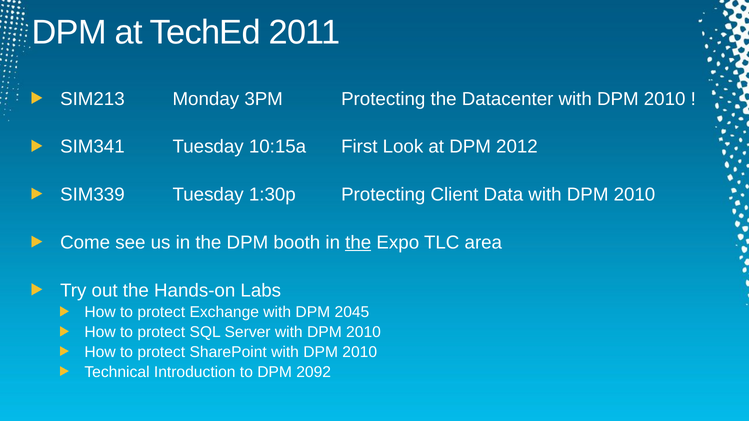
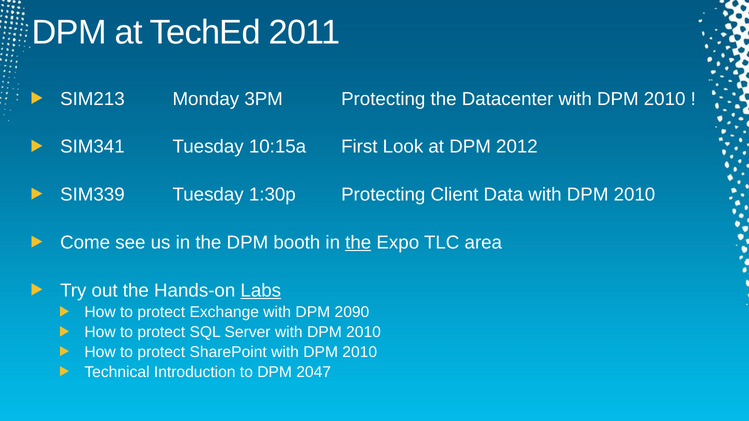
Labs underline: none -> present
2045: 2045 -> 2090
2092: 2092 -> 2047
